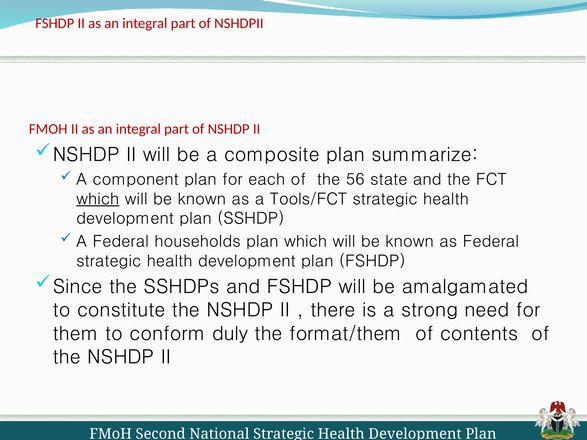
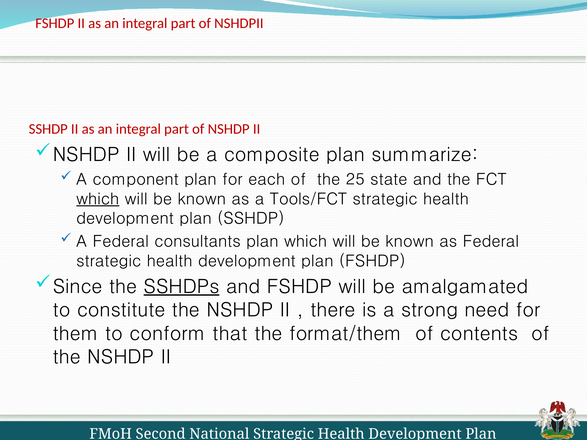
FMOH at (48, 129): FMOH -> SSHDP
56: 56 -> 25
households: households -> consultants
SSHDPs underline: none -> present
duly: duly -> that
